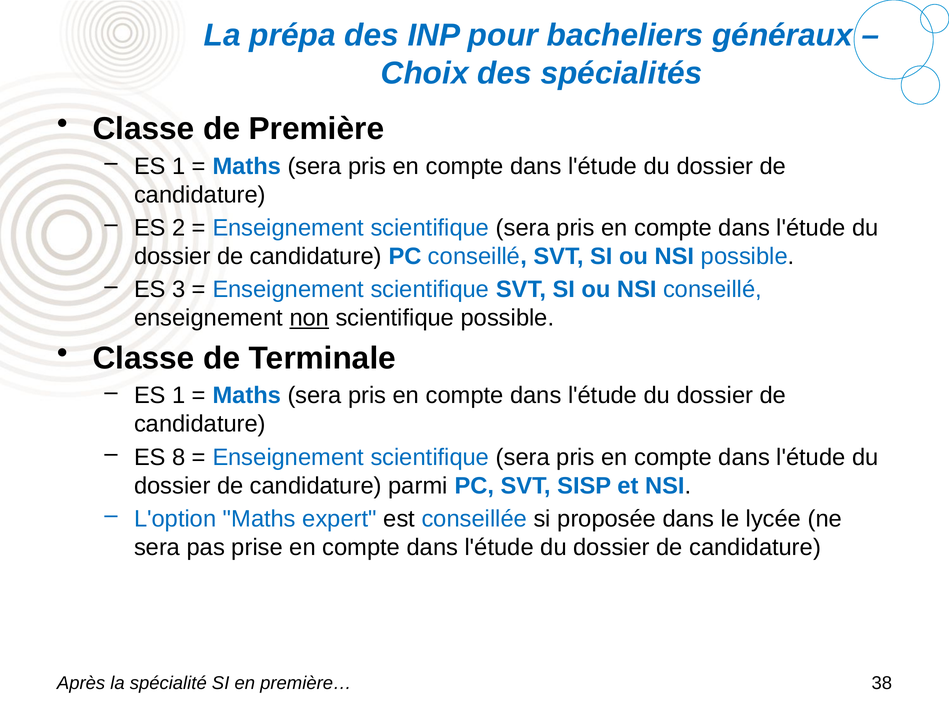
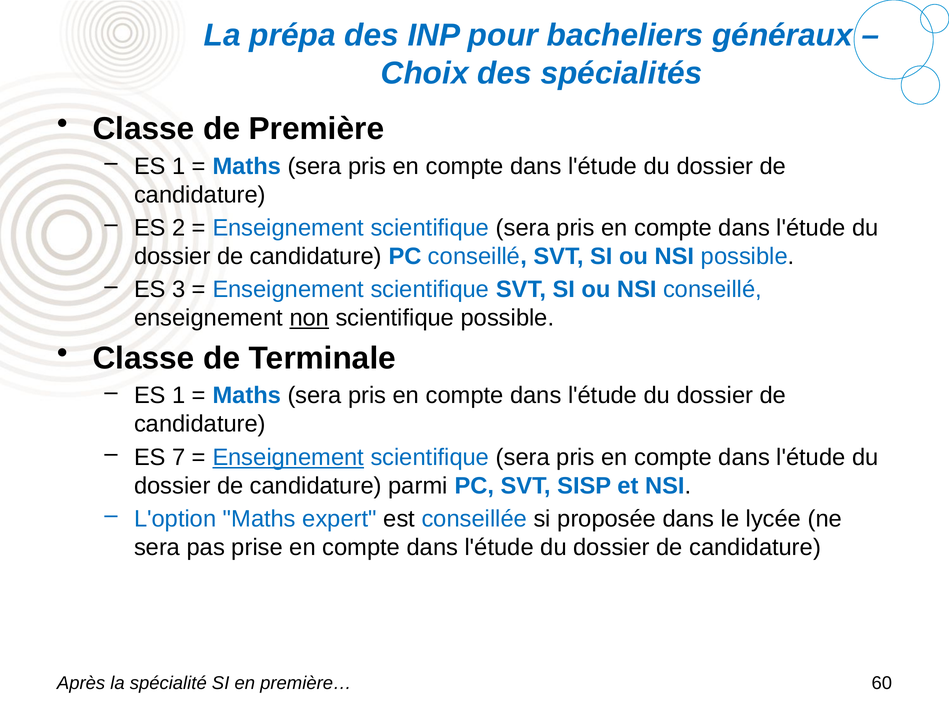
8: 8 -> 7
Enseignement at (288, 457) underline: none -> present
38: 38 -> 60
